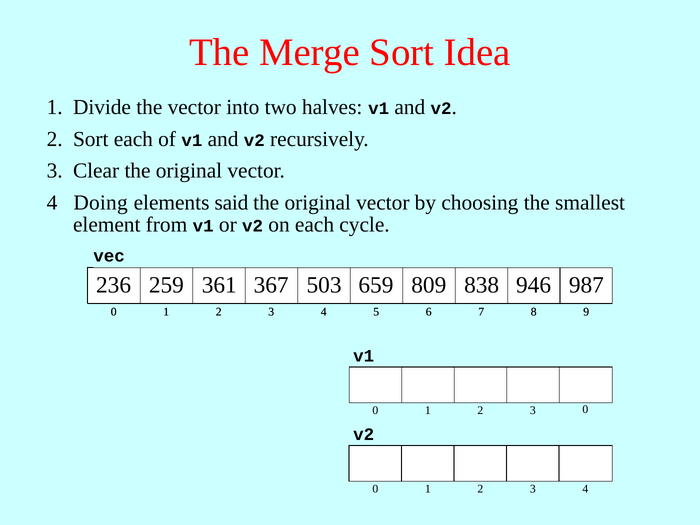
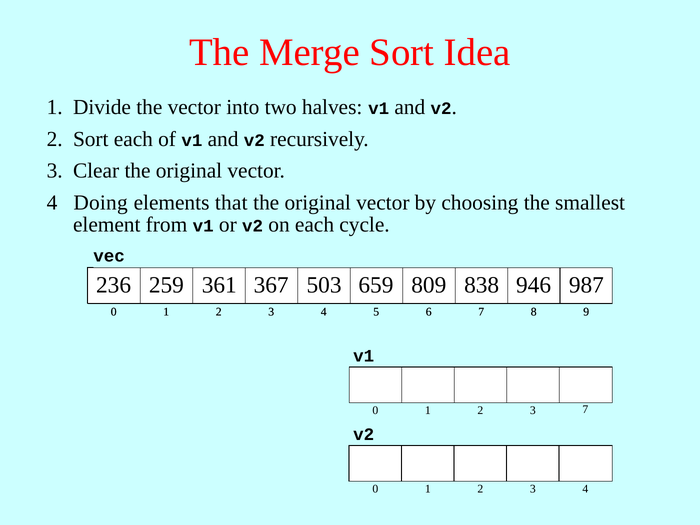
said: said -> that
3 0: 0 -> 7
